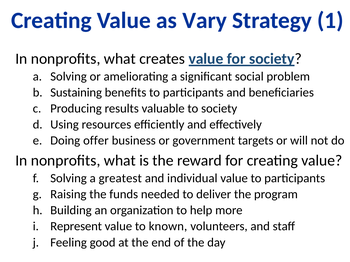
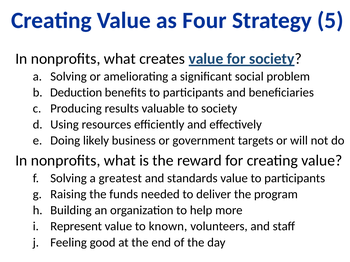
Vary: Vary -> Four
1: 1 -> 5
Sustaining: Sustaining -> Deduction
offer: offer -> likely
individual: individual -> standards
